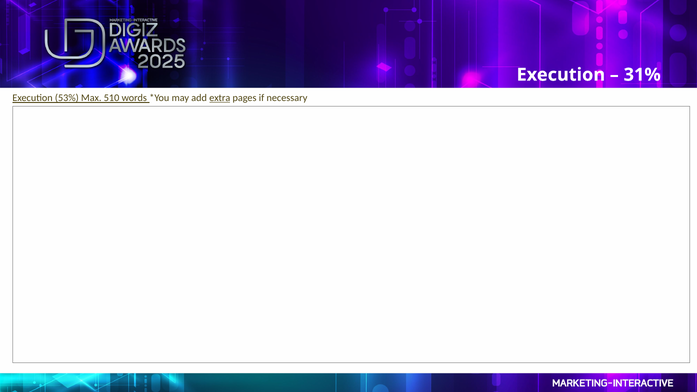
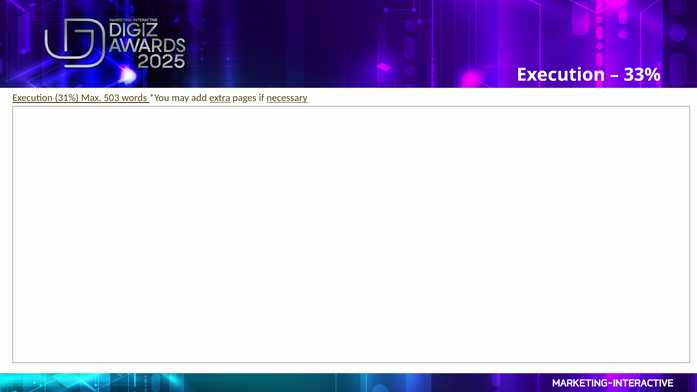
31%: 31% -> 33%
53%: 53% -> 31%
510: 510 -> 503
necessary underline: none -> present
